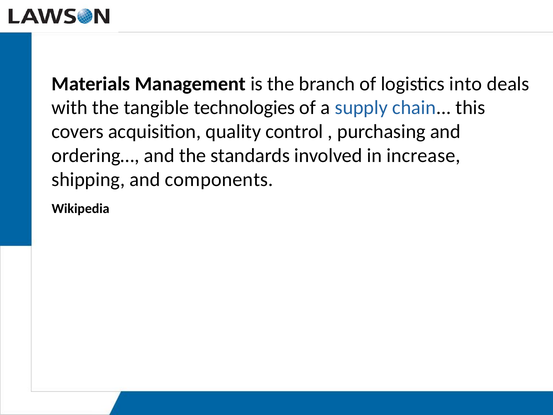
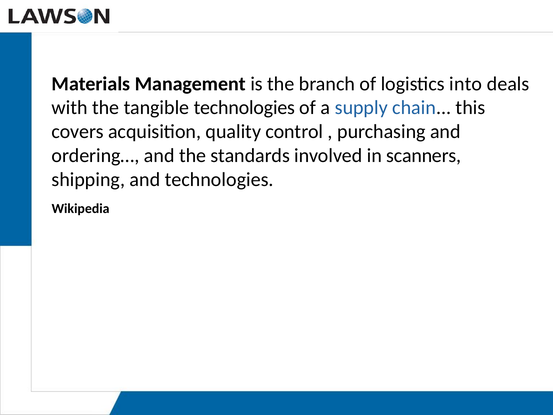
increase: increase -> scanners
and components: components -> technologies
